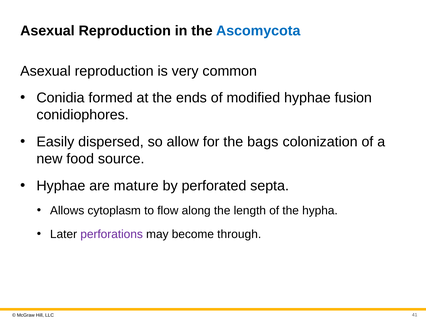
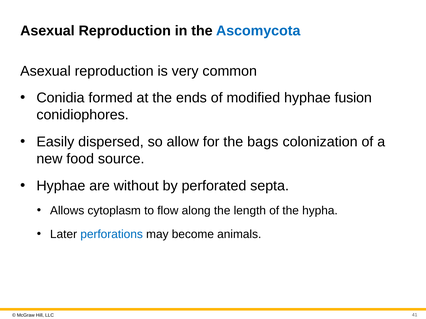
mature: mature -> without
perforations colour: purple -> blue
through: through -> animals
